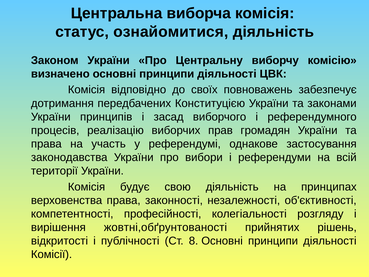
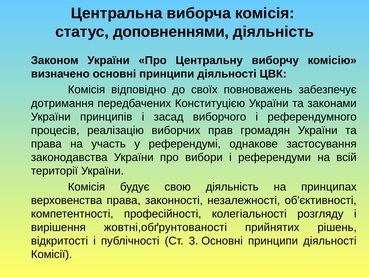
ознайомитися: ознайомитися -> доповненнями
8: 8 -> 3
